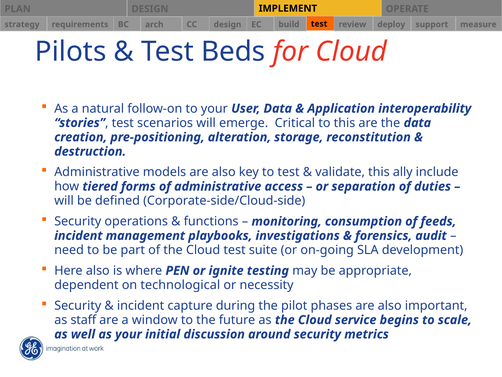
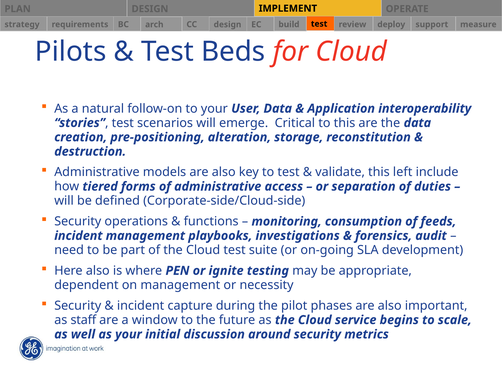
ally: ally -> left
on technological: technological -> management
